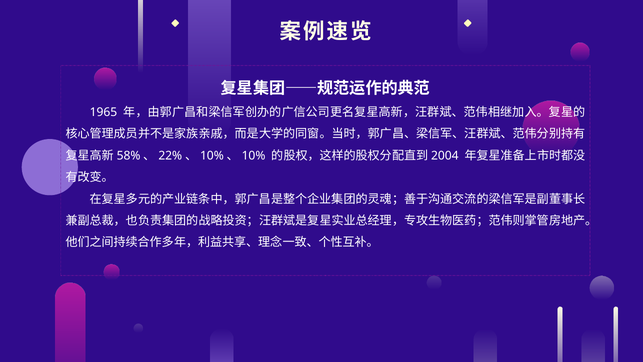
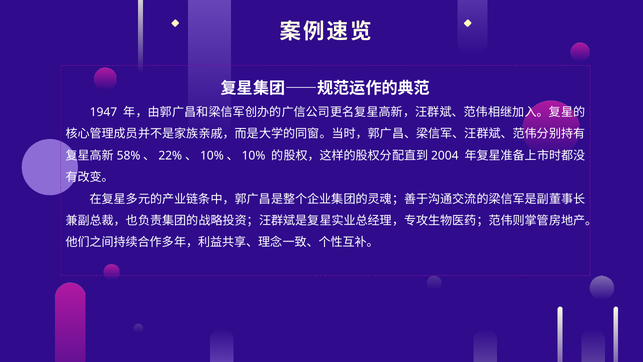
1965: 1965 -> 1947
